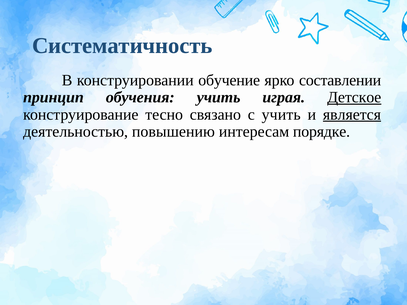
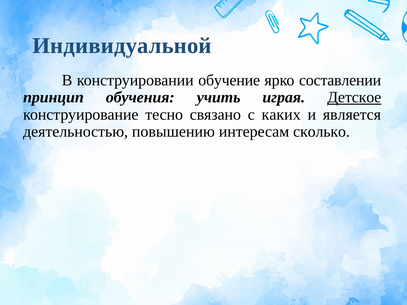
Систематичность: Систематичность -> Индивидуальной
с учить: учить -> каких
является underline: present -> none
порядке: порядке -> сколько
